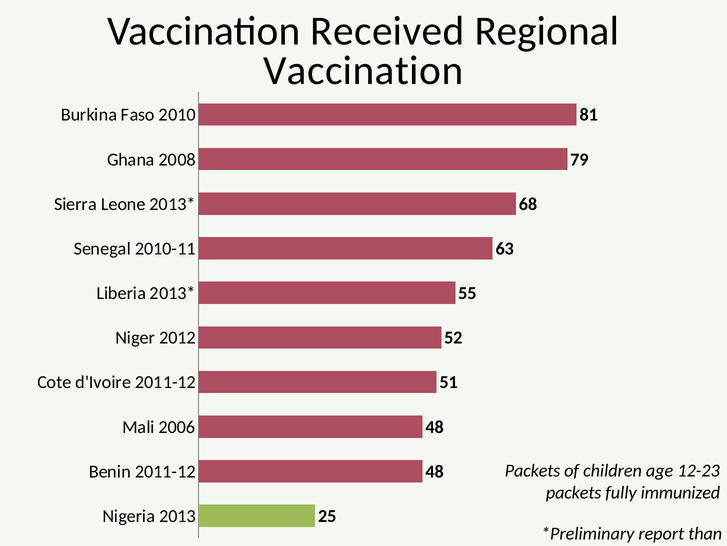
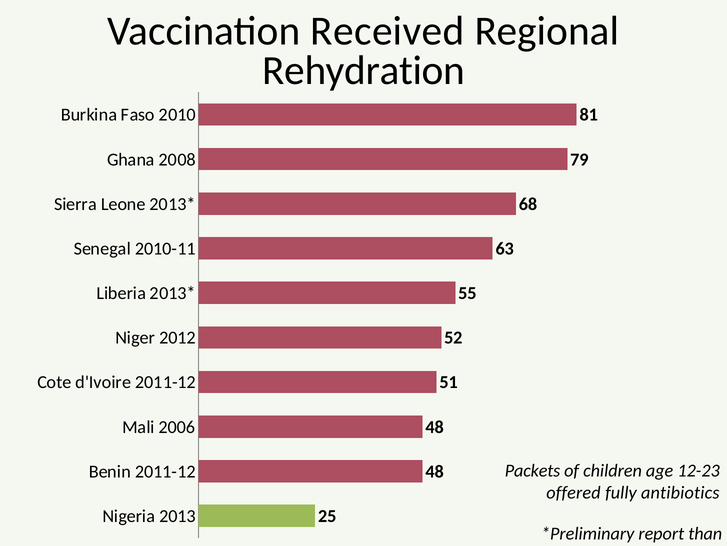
Vaccination at (363, 71): Vaccination -> Rehydration
packets at (574, 492): packets -> offered
immunized: immunized -> antibiotics
